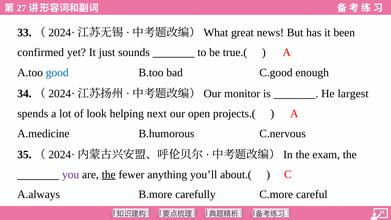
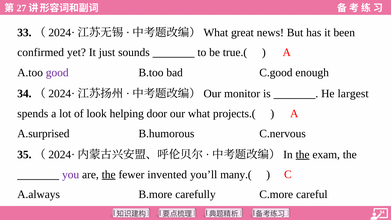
good colour: blue -> purple
next: next -> door
open: open -> what
A.medicine: A.medicine -> A.surprised
the at (303, 154) underline: none -> present
anything: anything -> invented
about.(: about.( -> many.(
